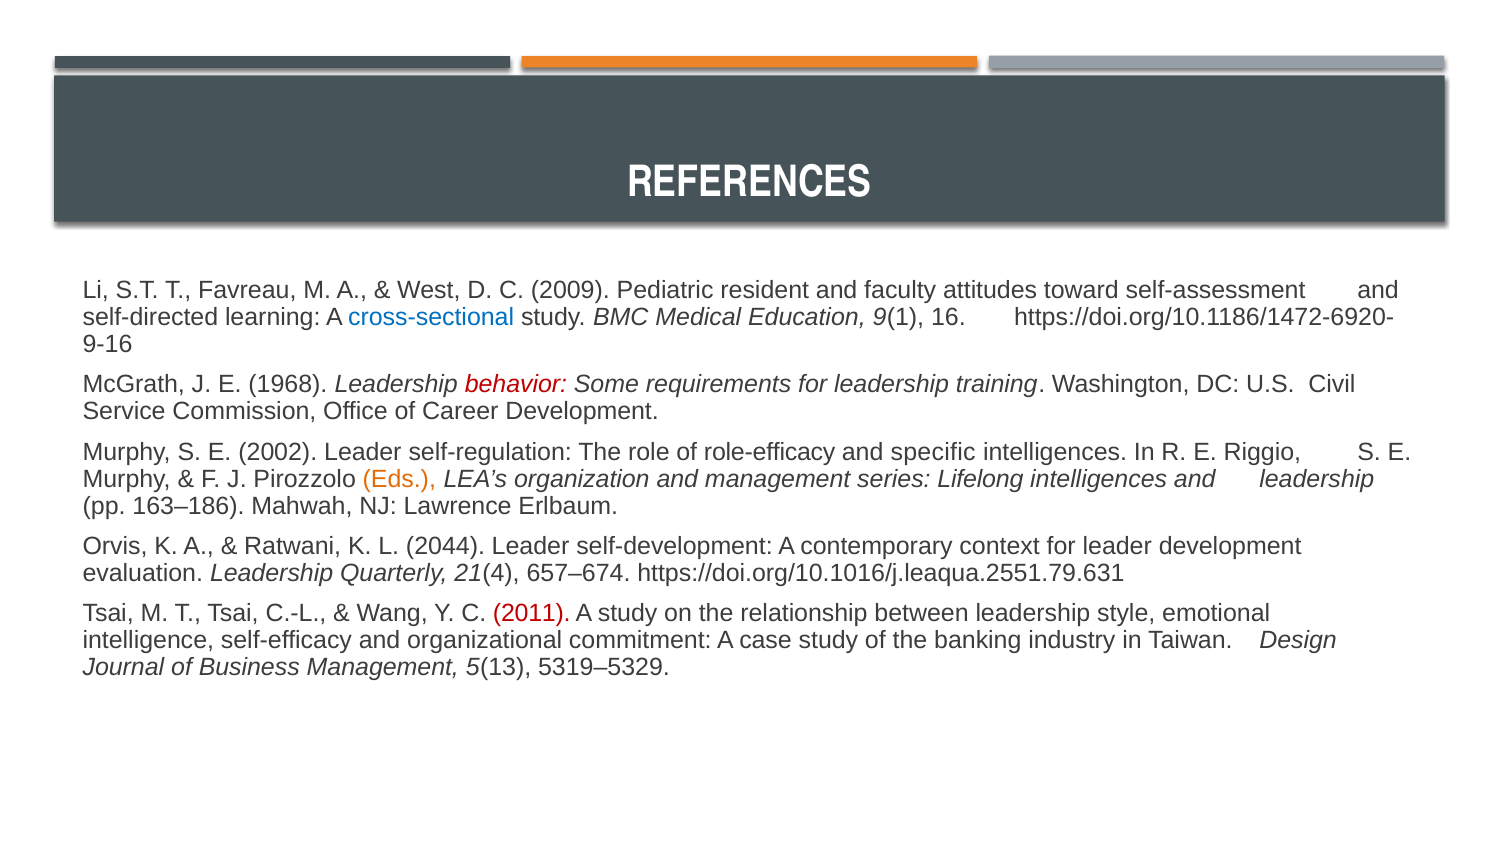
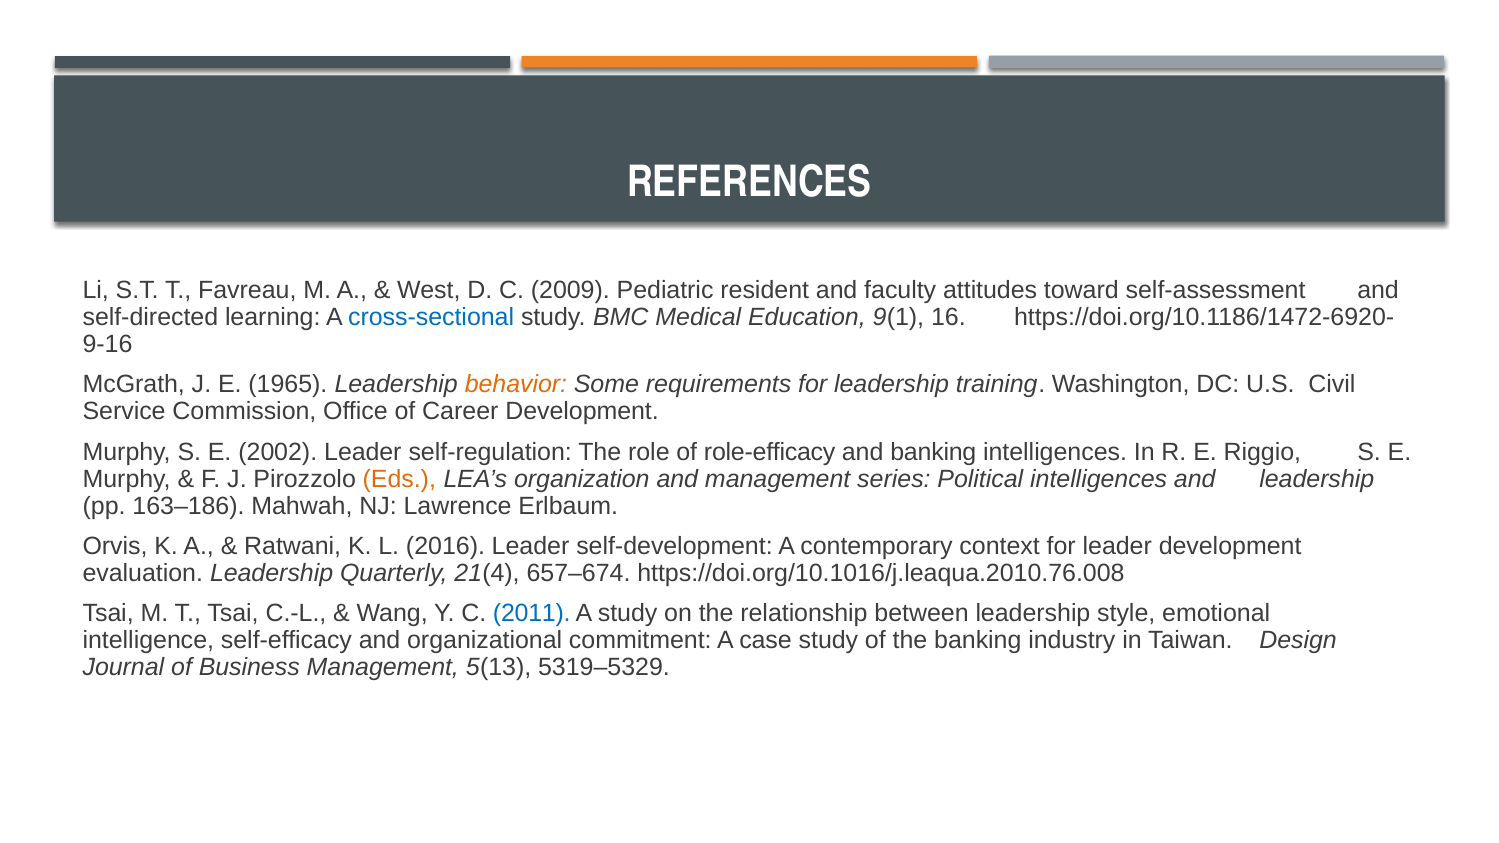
1968: 1968 -> 1965
behavior colour: red -> orange
and specific: specific -> banking
Lifelong: Lifelong -> Political
2044: 2044 -> 2016
https://doi.org/10.1016/j.leaqua.2551.79.631: https://doi.org/10.1016/j.leaqua.2551.79.631 -> https://doi.org/10.1016/j.leaqua.2010.76.008
2011 colour: red -> blue
